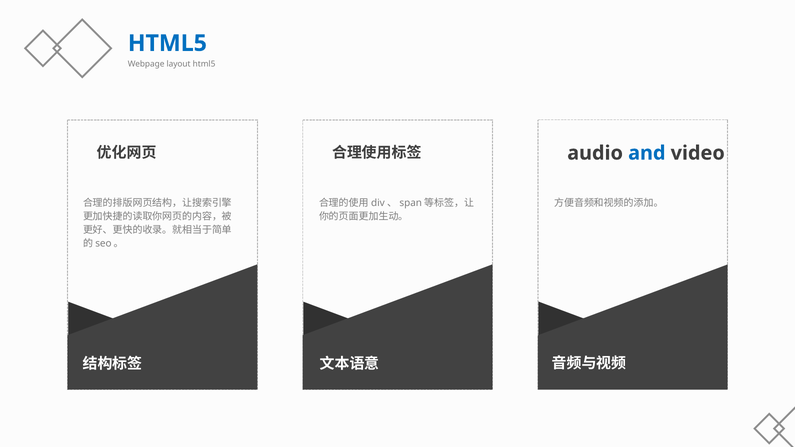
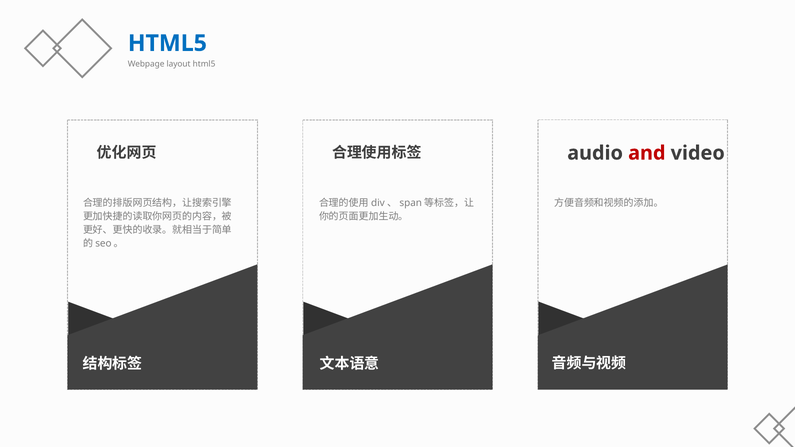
and colour: blue -> red
